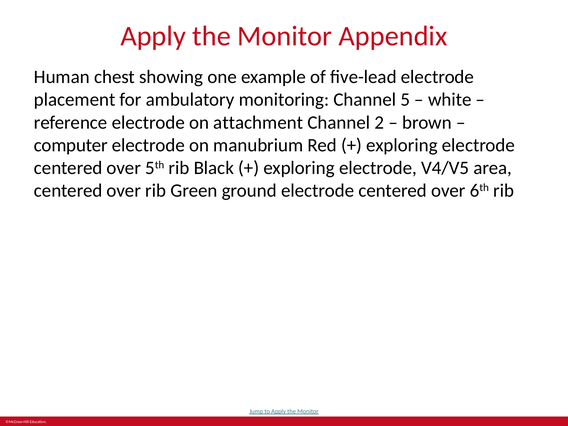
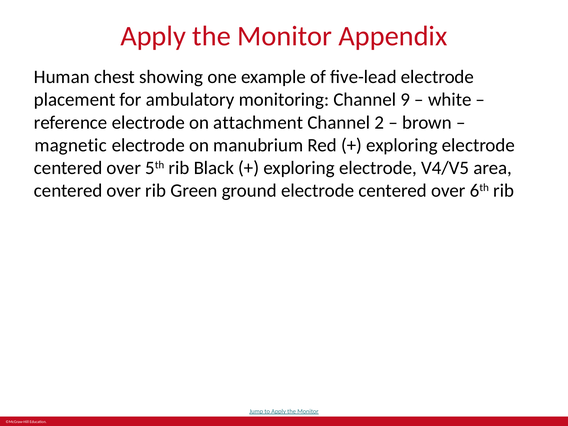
5: 5 -> 9
computer: computer -> magnetic
